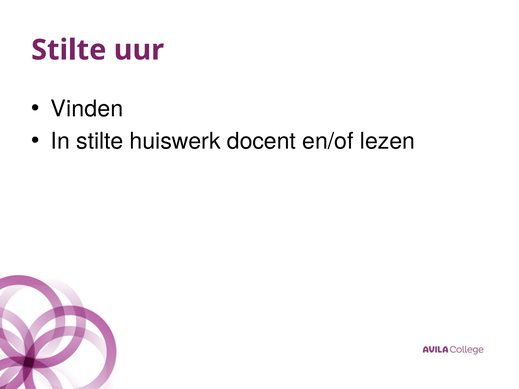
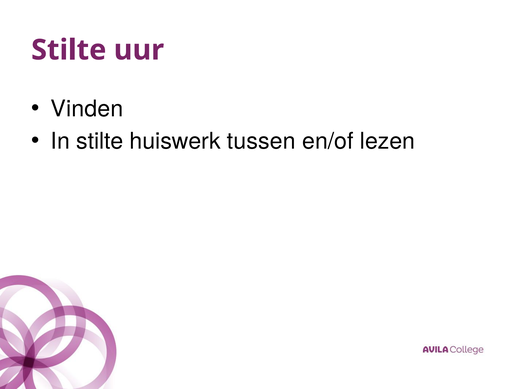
docent: docent -> tussen
